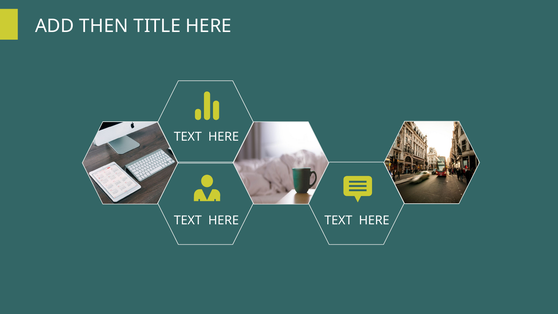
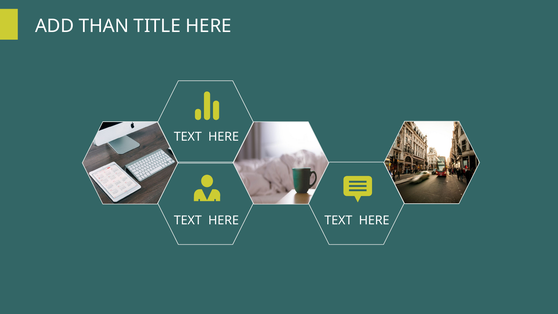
THEN: THEN -> THAN
